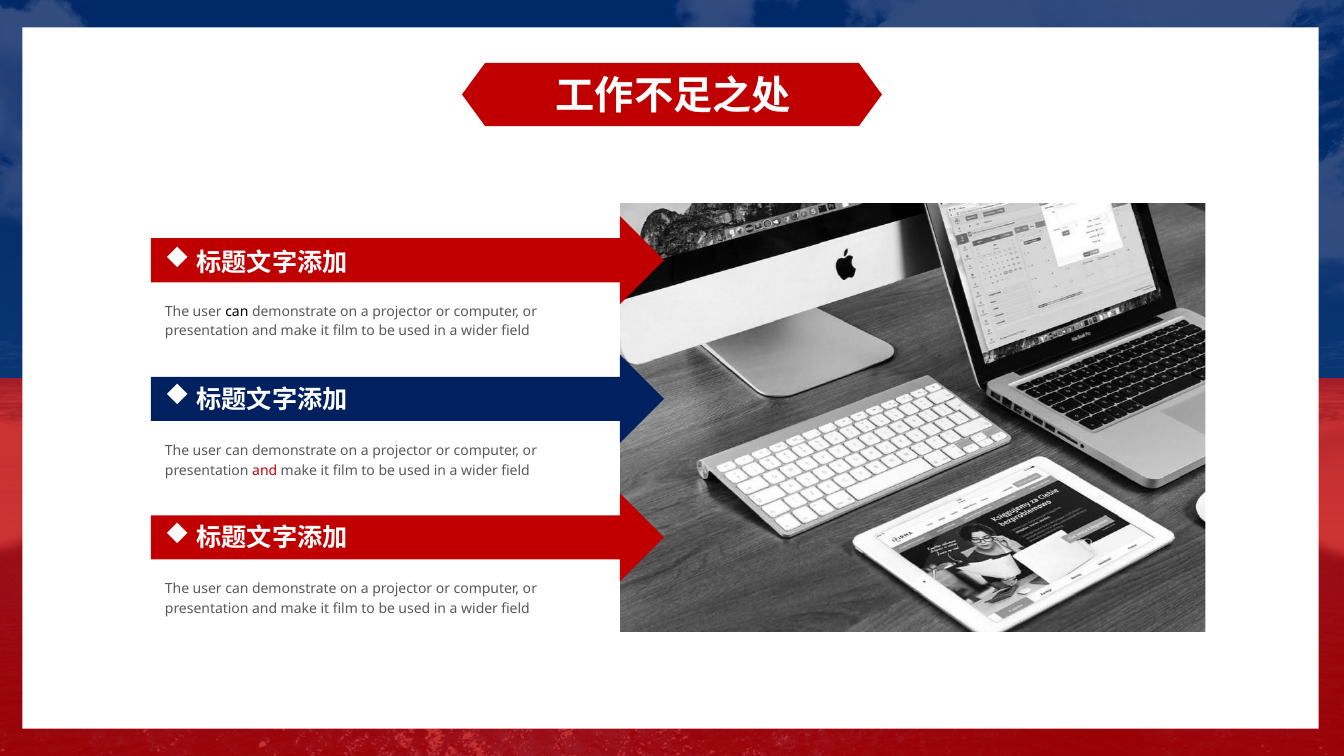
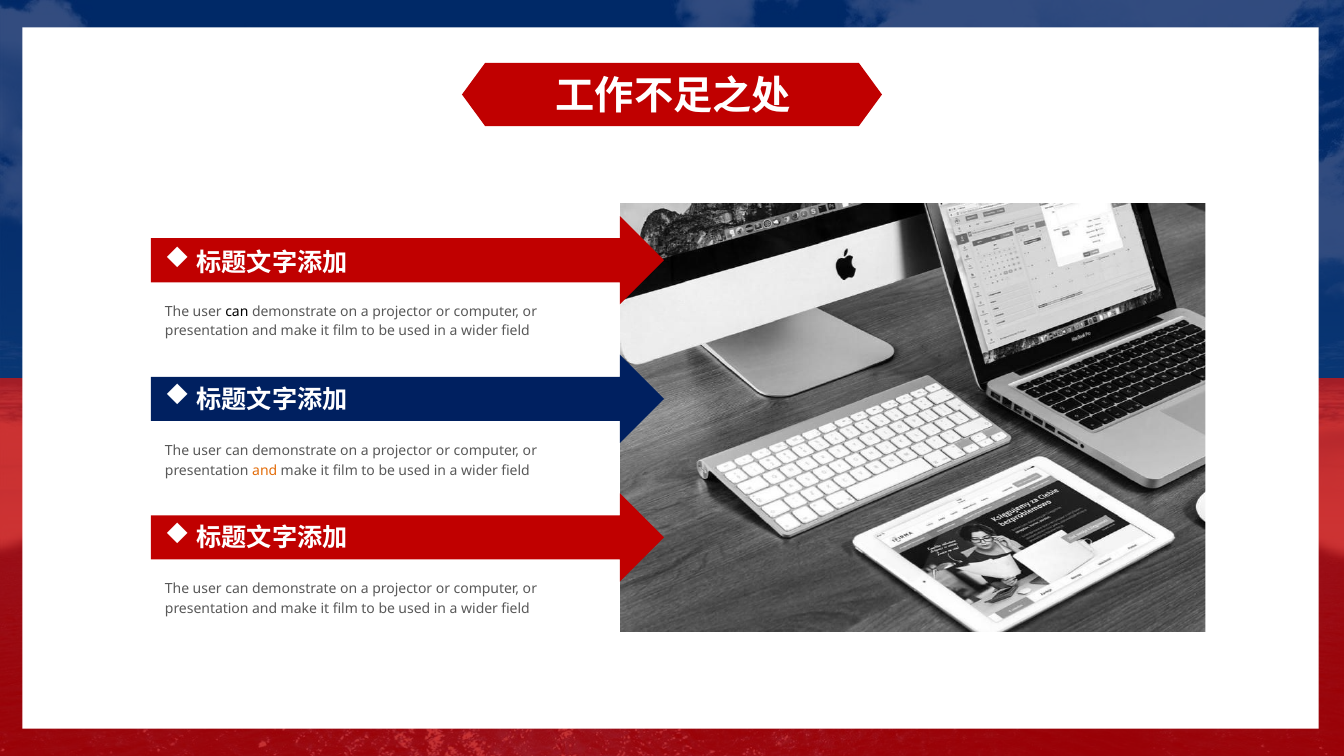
and at (265, 470) colour: red -> orange
